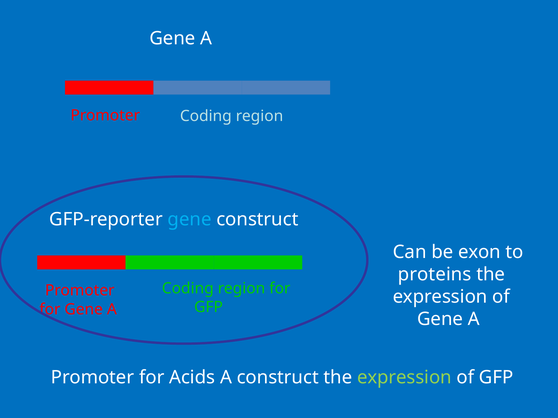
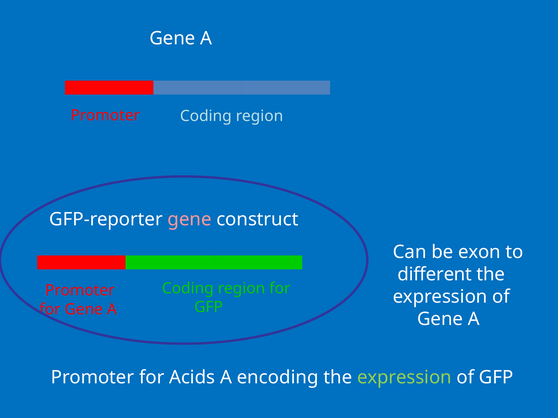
gene at (190, 220) colour: light blue -> pink
proteins: proteins -> different
A construct: construct -> encoding
